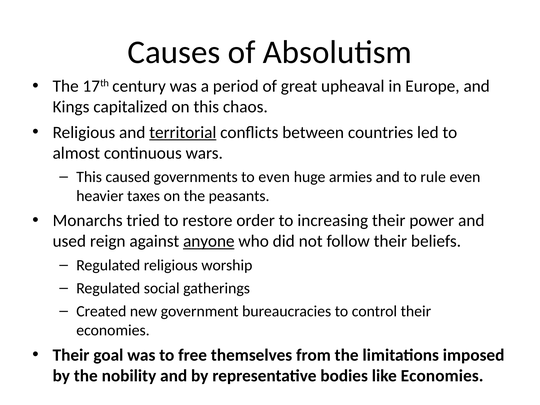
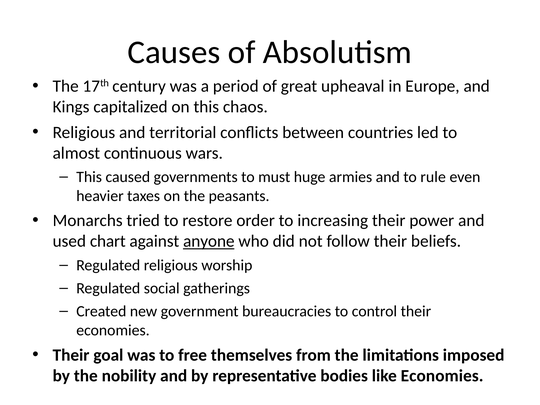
territorial underline: present -> none
to even: even -> must
reign: reign -> chart
